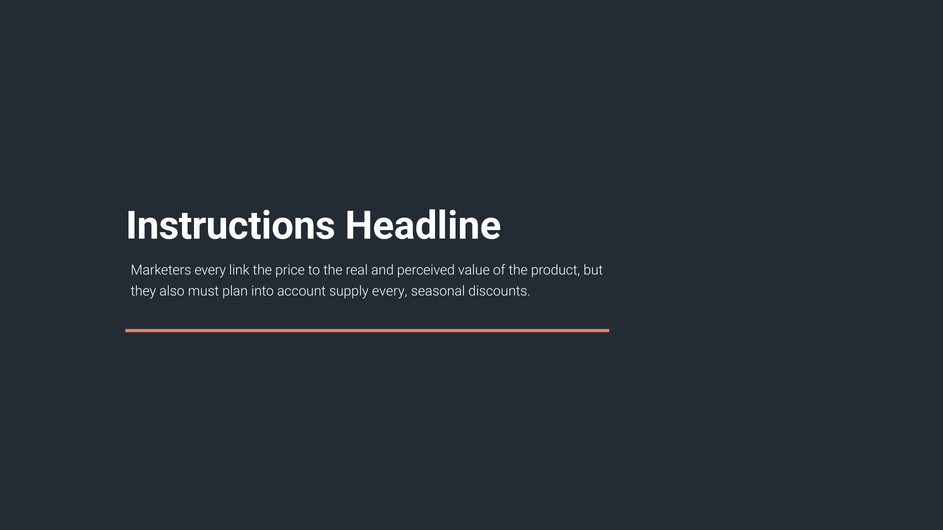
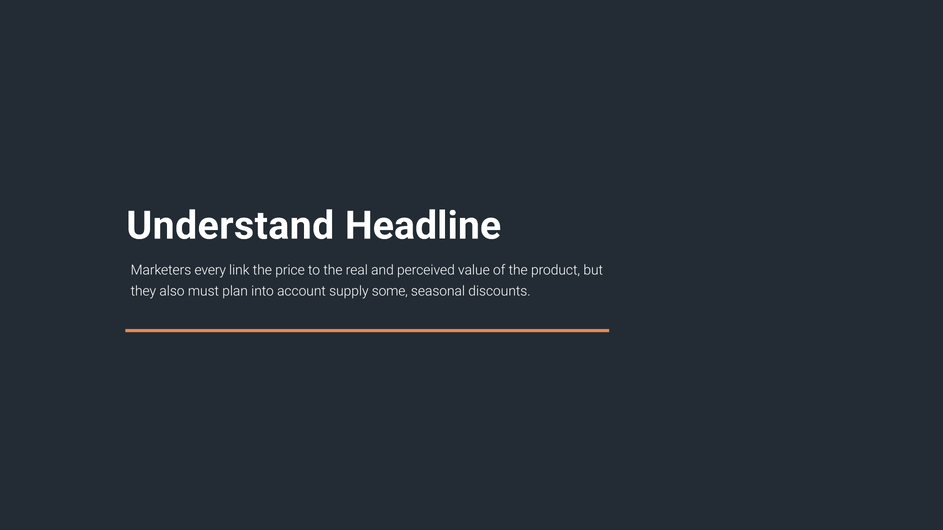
Instructions: Instructions -> Understand
supply every: every -> some
